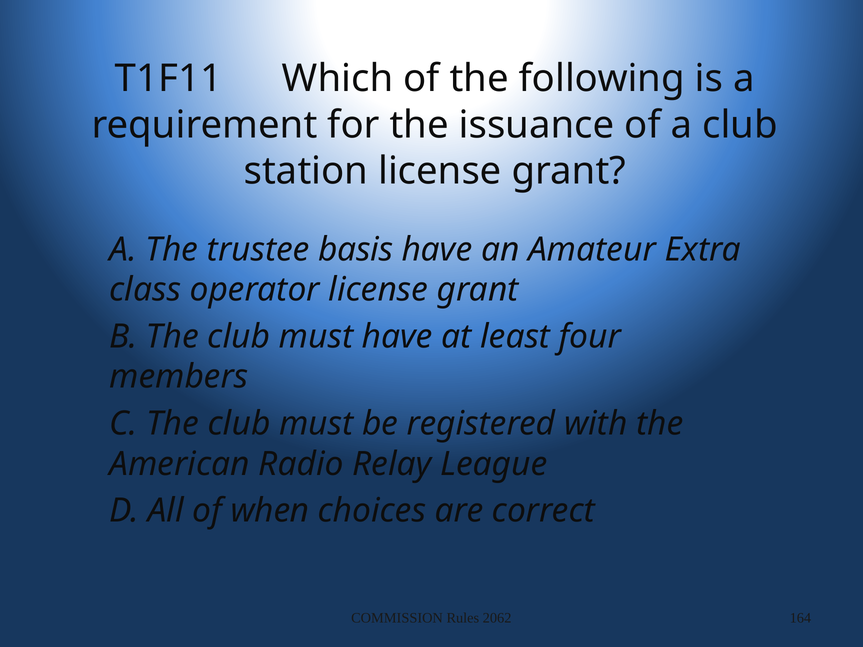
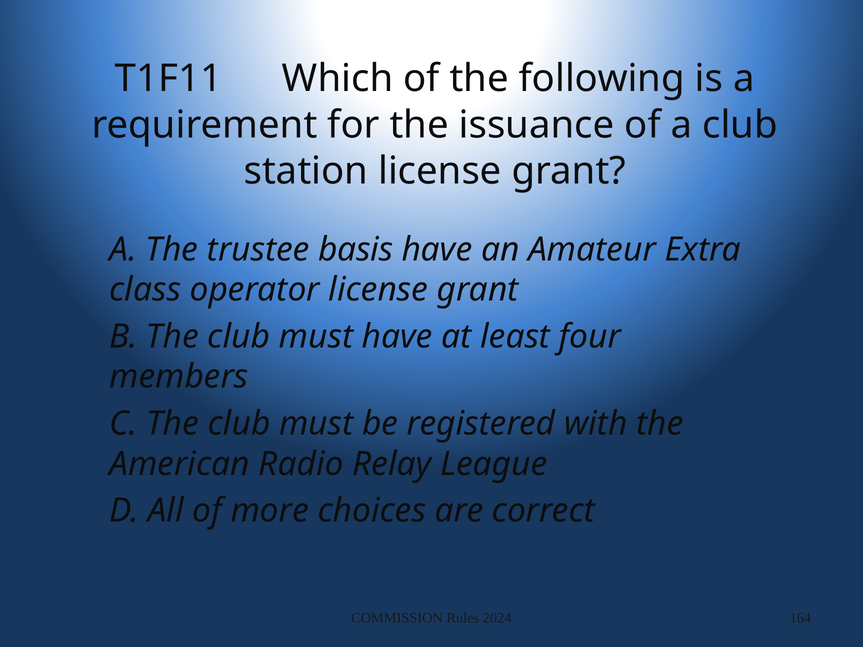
when: when -> more
2062: 2062 -> 2024
